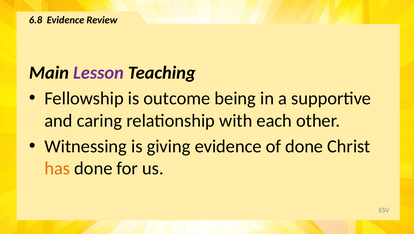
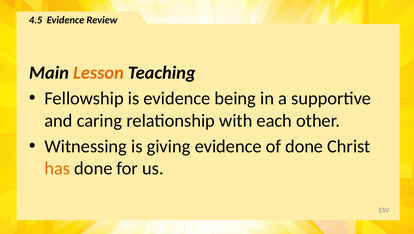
6.8: 6.8 -> 4.5
Lesson colour: purple -> orange
is outcome: outcome -> evidence
